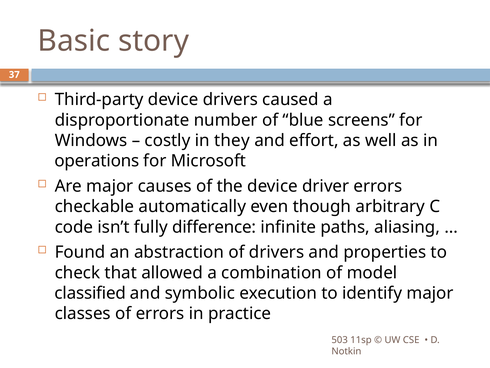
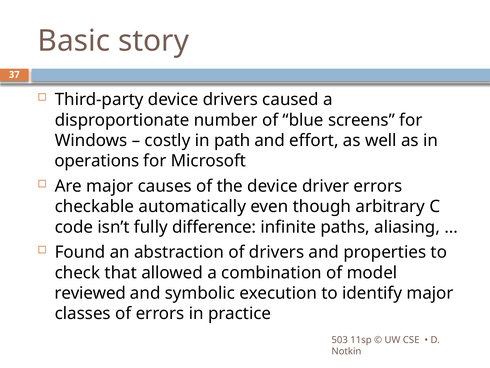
they: they -> path
classified: classified -> reviewed
